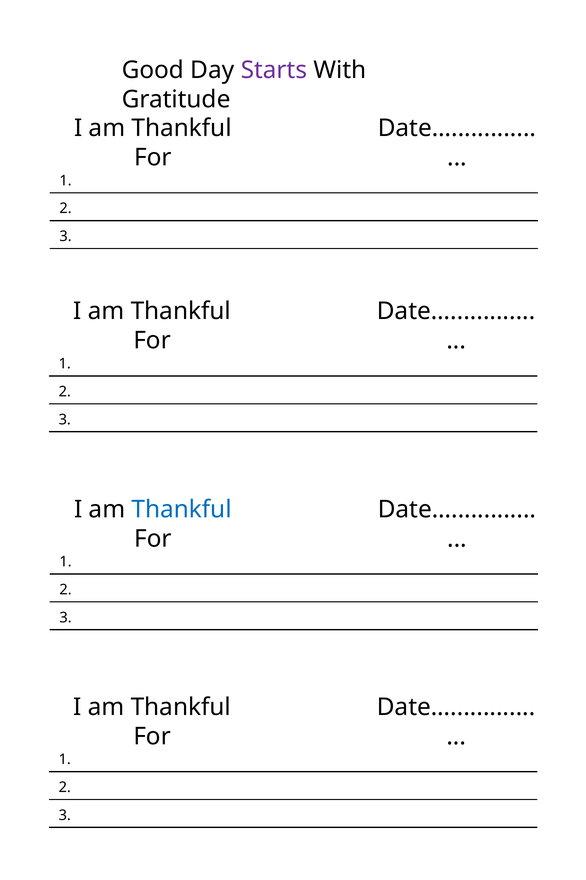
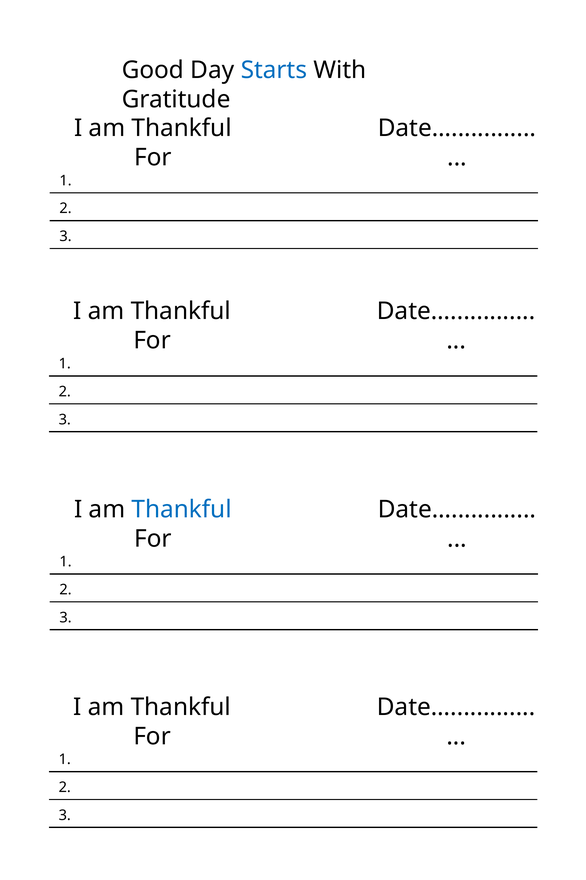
Starts colour: purple -> blue
